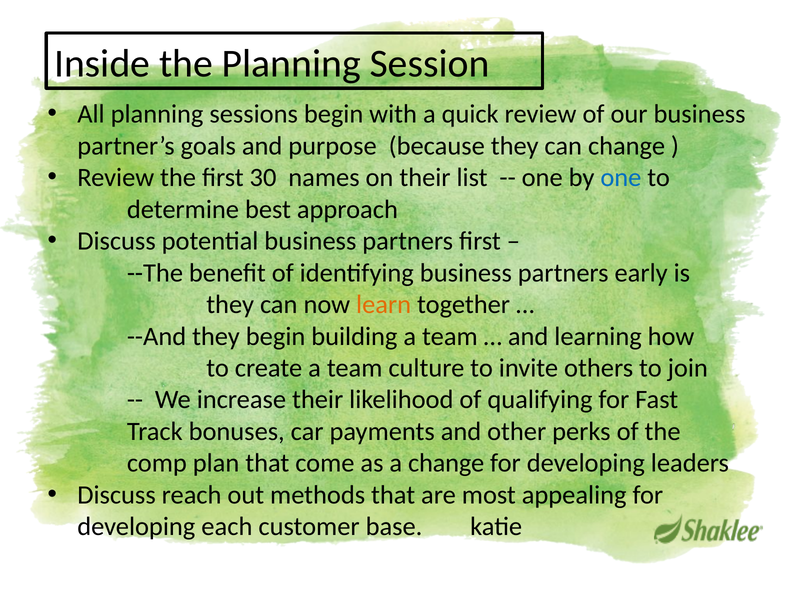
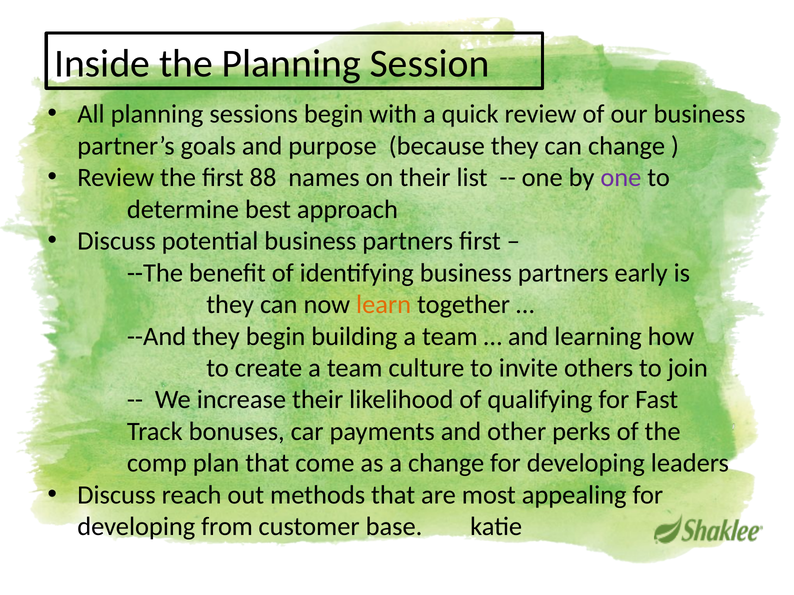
30: 30 -> 88
one at (621, 178) colour: blue -> purple
each: each -> from
